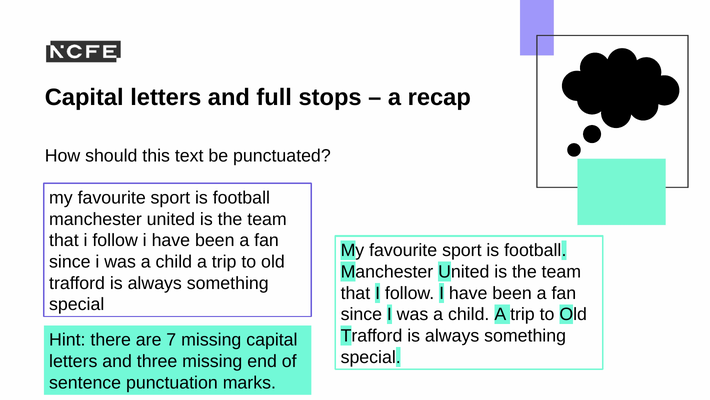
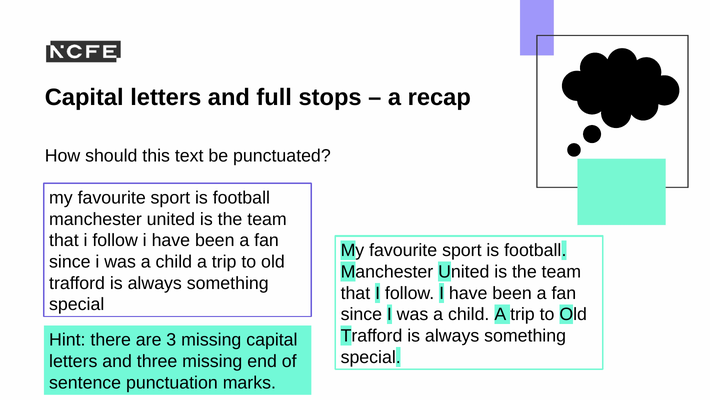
7: 7 -> 3
